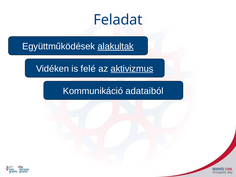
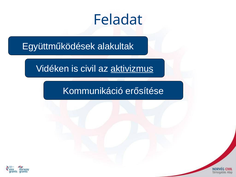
alakultak underline: present -> none
felé: felé -> civil
adataiból: adataiból -> erősítése
